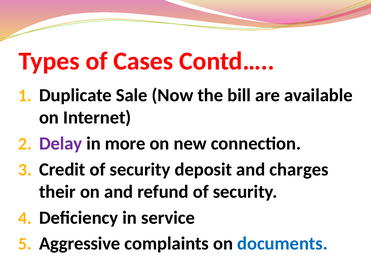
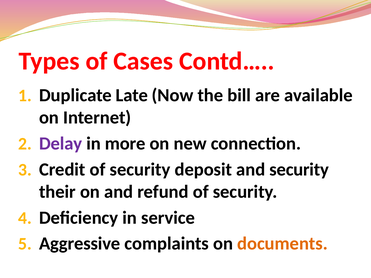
Sale: Sale -> Late
and charges: charges -> security
documents colour: blue -> orange
